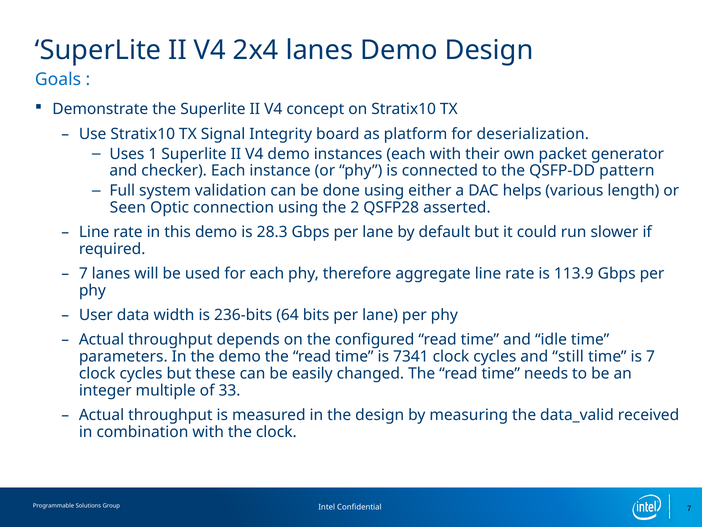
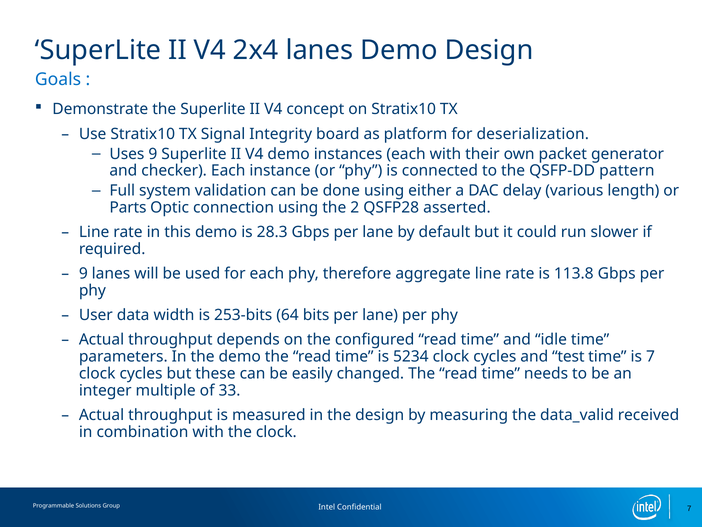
Uses 1: 1 -> 9
helps: helps -> delay
Seen: Seen -> Parts
7 at (83, 273): 7 -> 9
113.9: 113.9 -> 113.8
236-bits: 236-bits -> 253-bits
7341: 7341 -> 5234
still: still -> test
